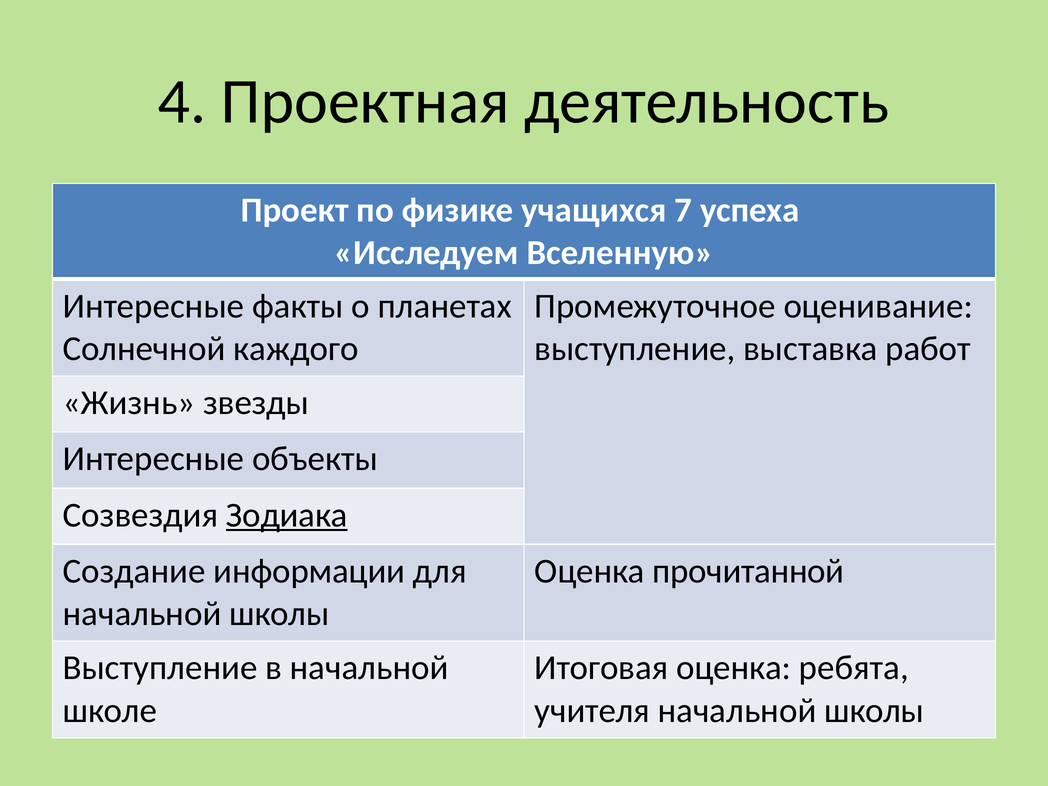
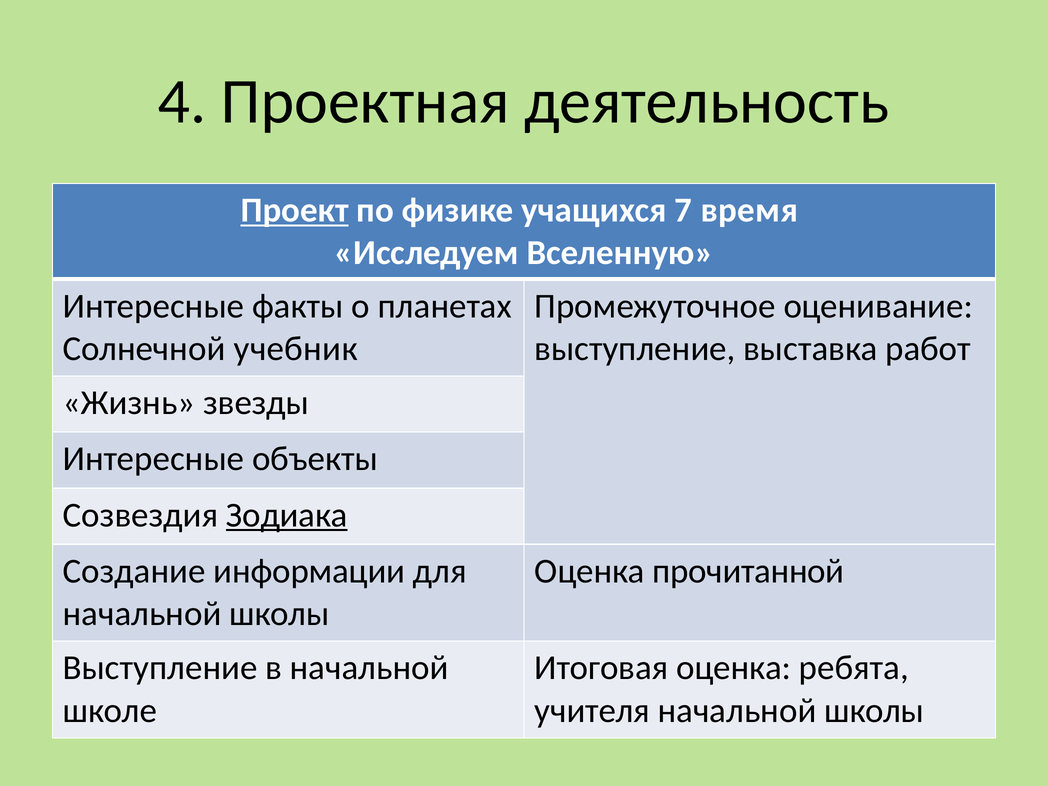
Проект underline: none -> present
успеха: успеха -> время
каждого: каждого -> учебник
